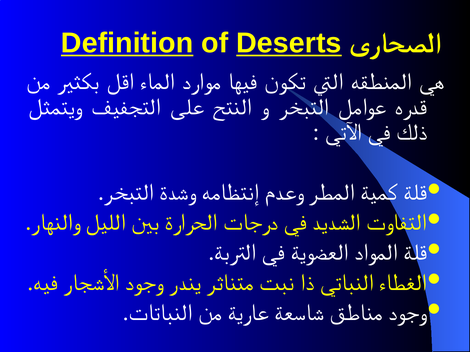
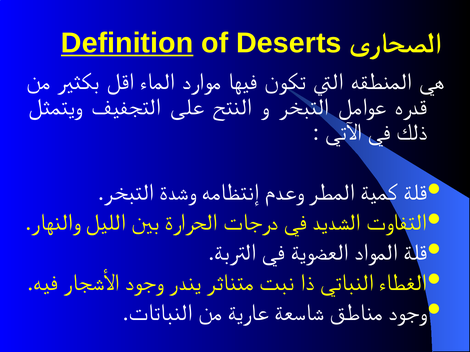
Deserts underline: present -> none
